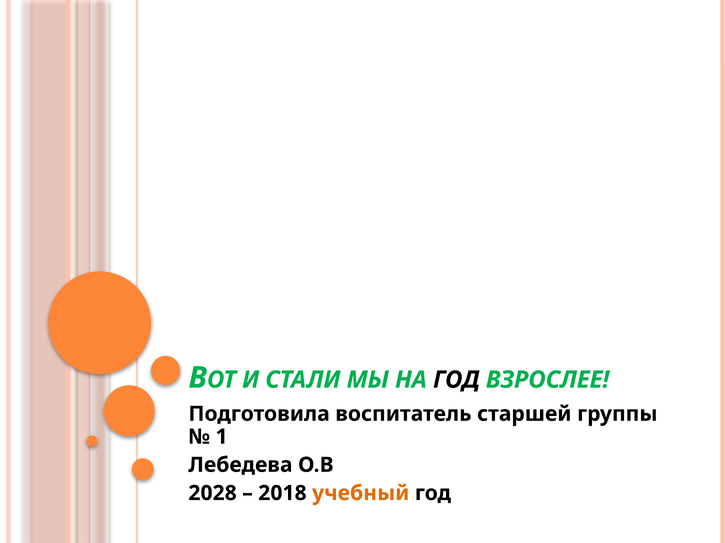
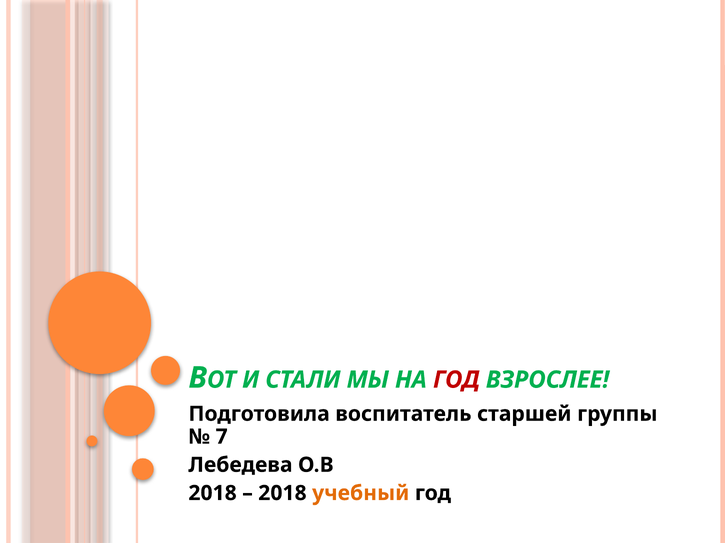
ГОД at (456, 380) colour: black -> red
1: 1 -> 7
2028 at (213, 494): 2028 -> 2018
